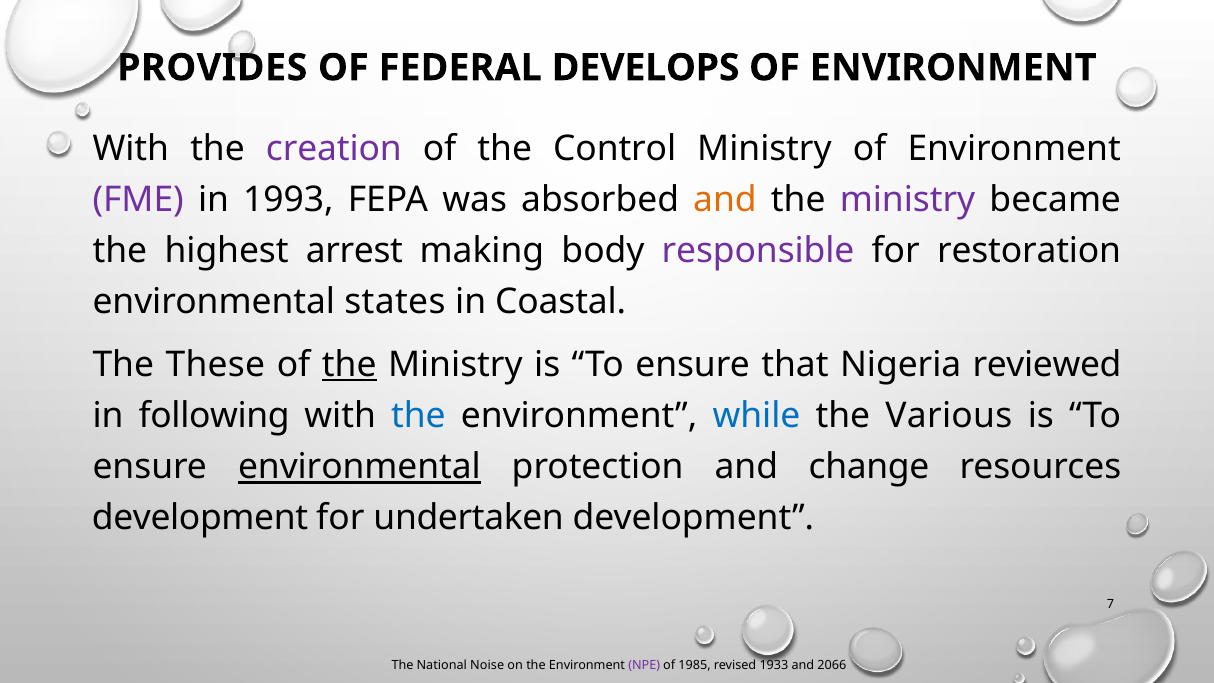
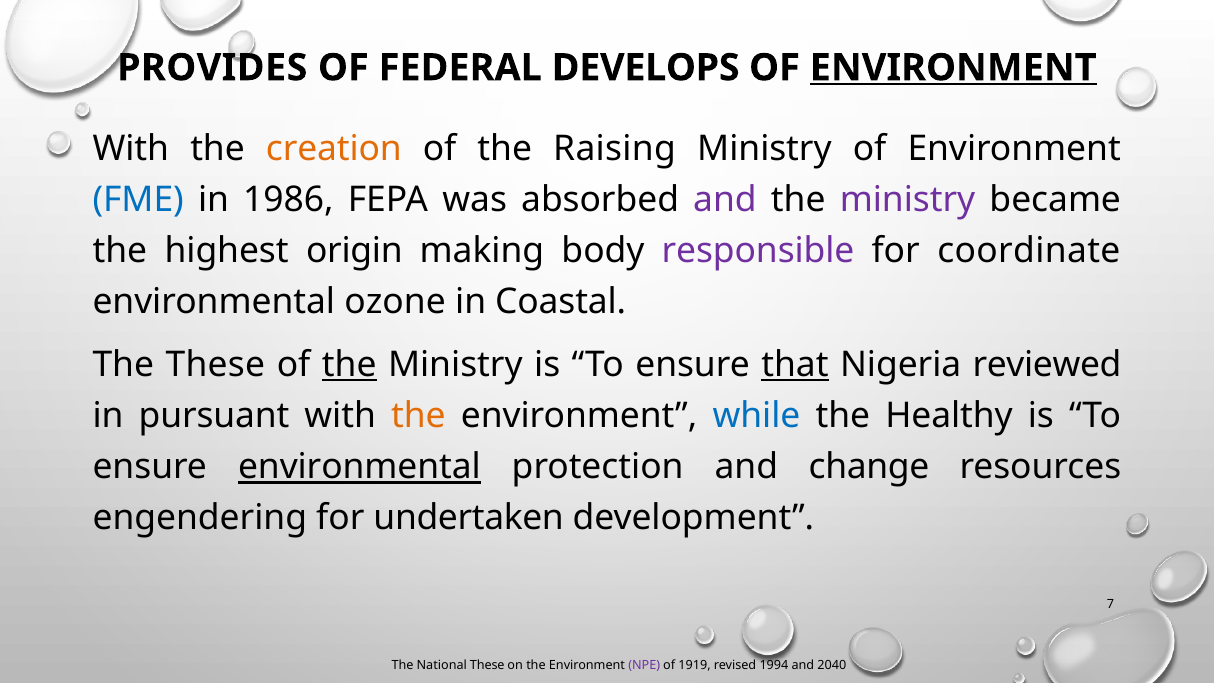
ENVIRONMENT at (953, 68) underline: none -> present
creation colour: purple -> orange
Control: Control -> Raising
FME colour: purple -> blue
1993: 1993 -> 1986
and at (725, 199) colour: orange -> purple
arrest: arrest -> origin
restoration: restoration -> coordinate
states: states -> ozone
that underline: none -> present
following: following -> pursuant
the at (418, 416) colour: blue -> orange
Various: Various -> Healthy
development at (200, 518): development -> engendering
National Noise: Noise -> These
1985: 1985 -> 1919
1933: 1933 -> 1994
2066: 2066 -> 2040
